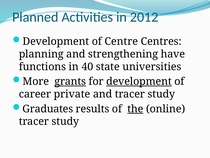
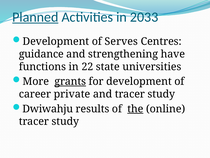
Planned underline: none -> present
2012: 2012 -> 2033
Centre: Centre -> Serves
planning: planning -> guidance
40: 40 -> 22
development at (139, 81) underline: present -> none
Graduates: Graduates -> Dwiwahju
